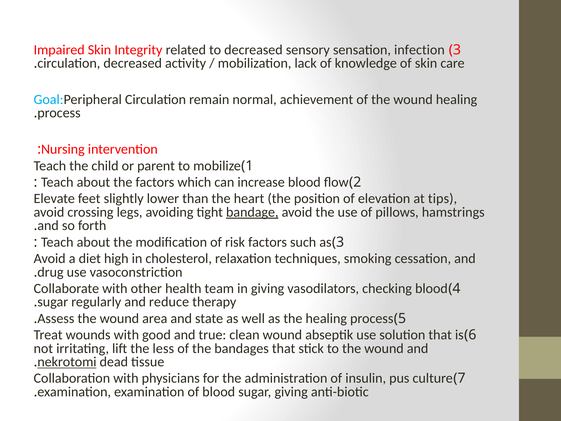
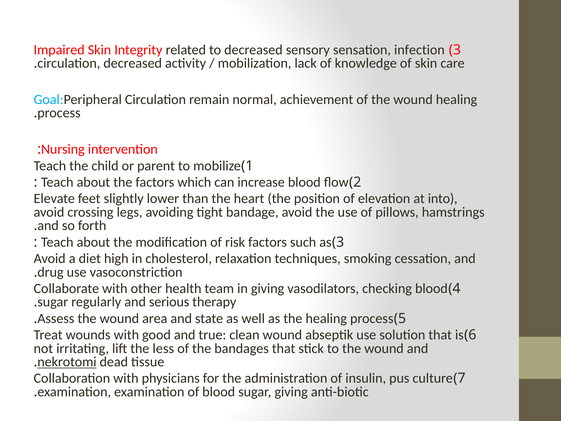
tips: tips -> into
bandage underline: present -> none
reduce: reduce -> serious
